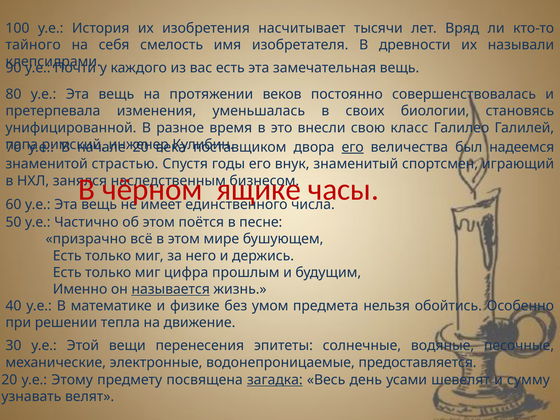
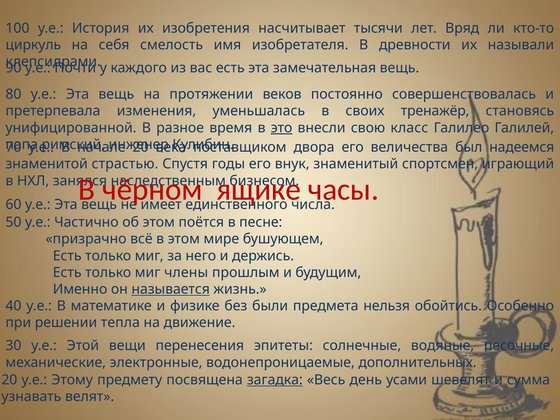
тайного: тайного -> циркуль
биологии: биологии -> тренажёр
это underline: none -> present
его at (353, 147) underline: present -> none
цифра: цифра -> члены
умом: умом -> были
предоставляется: предоставляется -> дополнительных
сумму: сумму -> сумма
